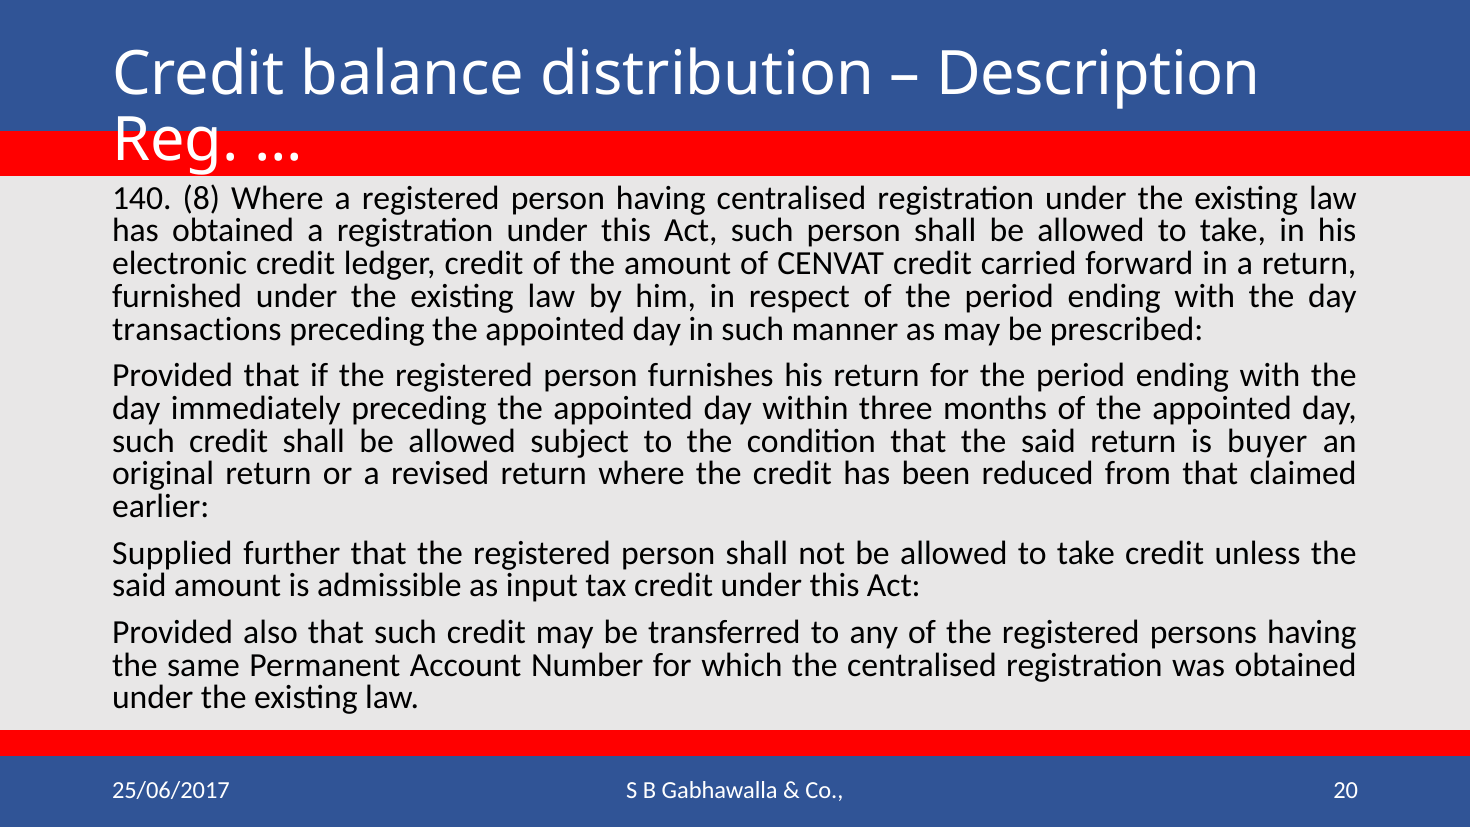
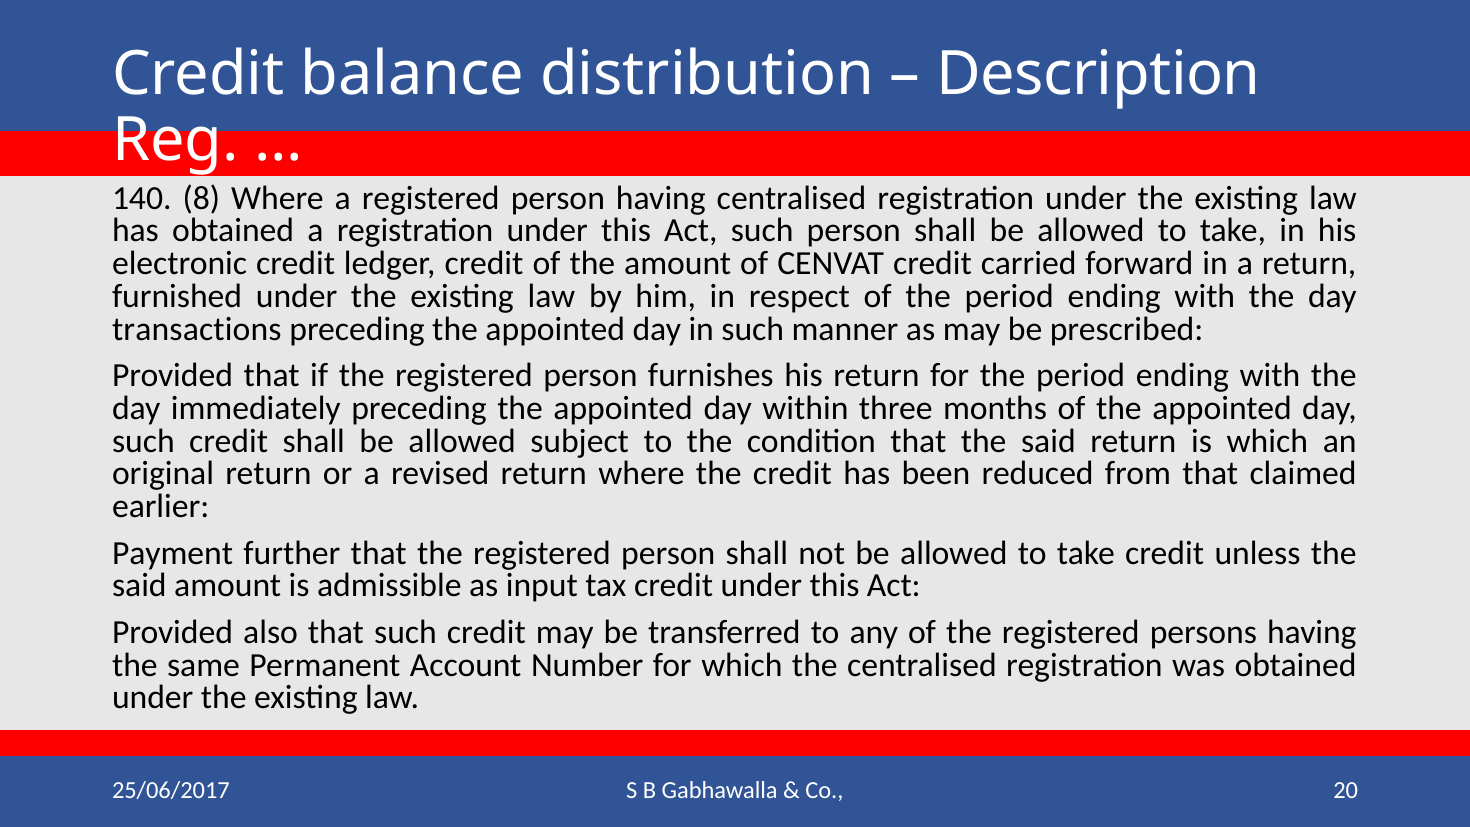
is buyer: buyer -> which
Supplied: Supplied -> Payment
